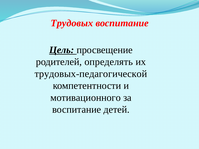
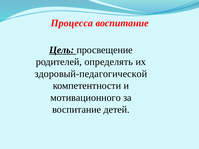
Трудовых: Трудовых -> Процесса
трудовых-педагогической: трудовых-педагогической -> здоровый-педагогической
